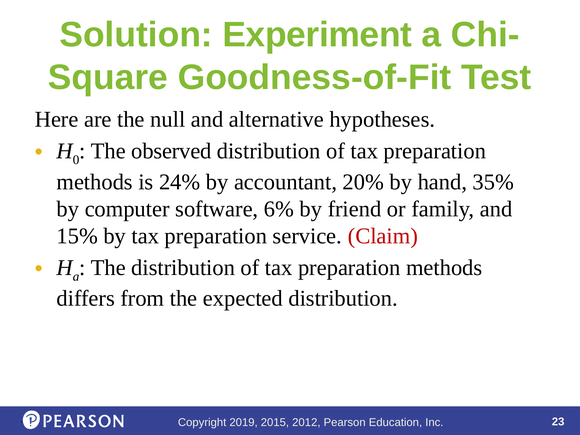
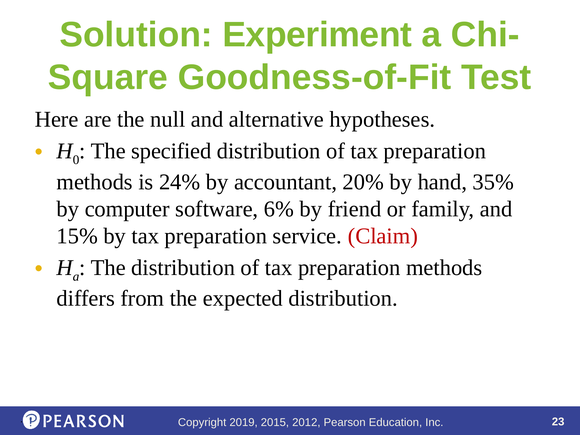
observed: observed -> specified
